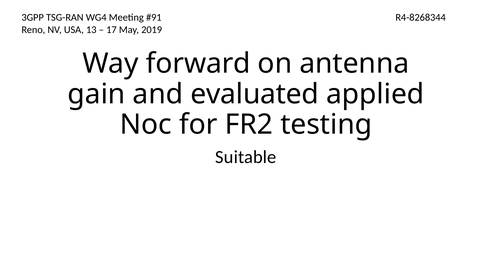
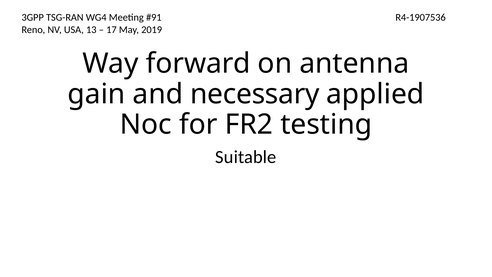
R4-8268344: R4-8268344 -> R4-1907536
evaluated: evaluated -> necessary
